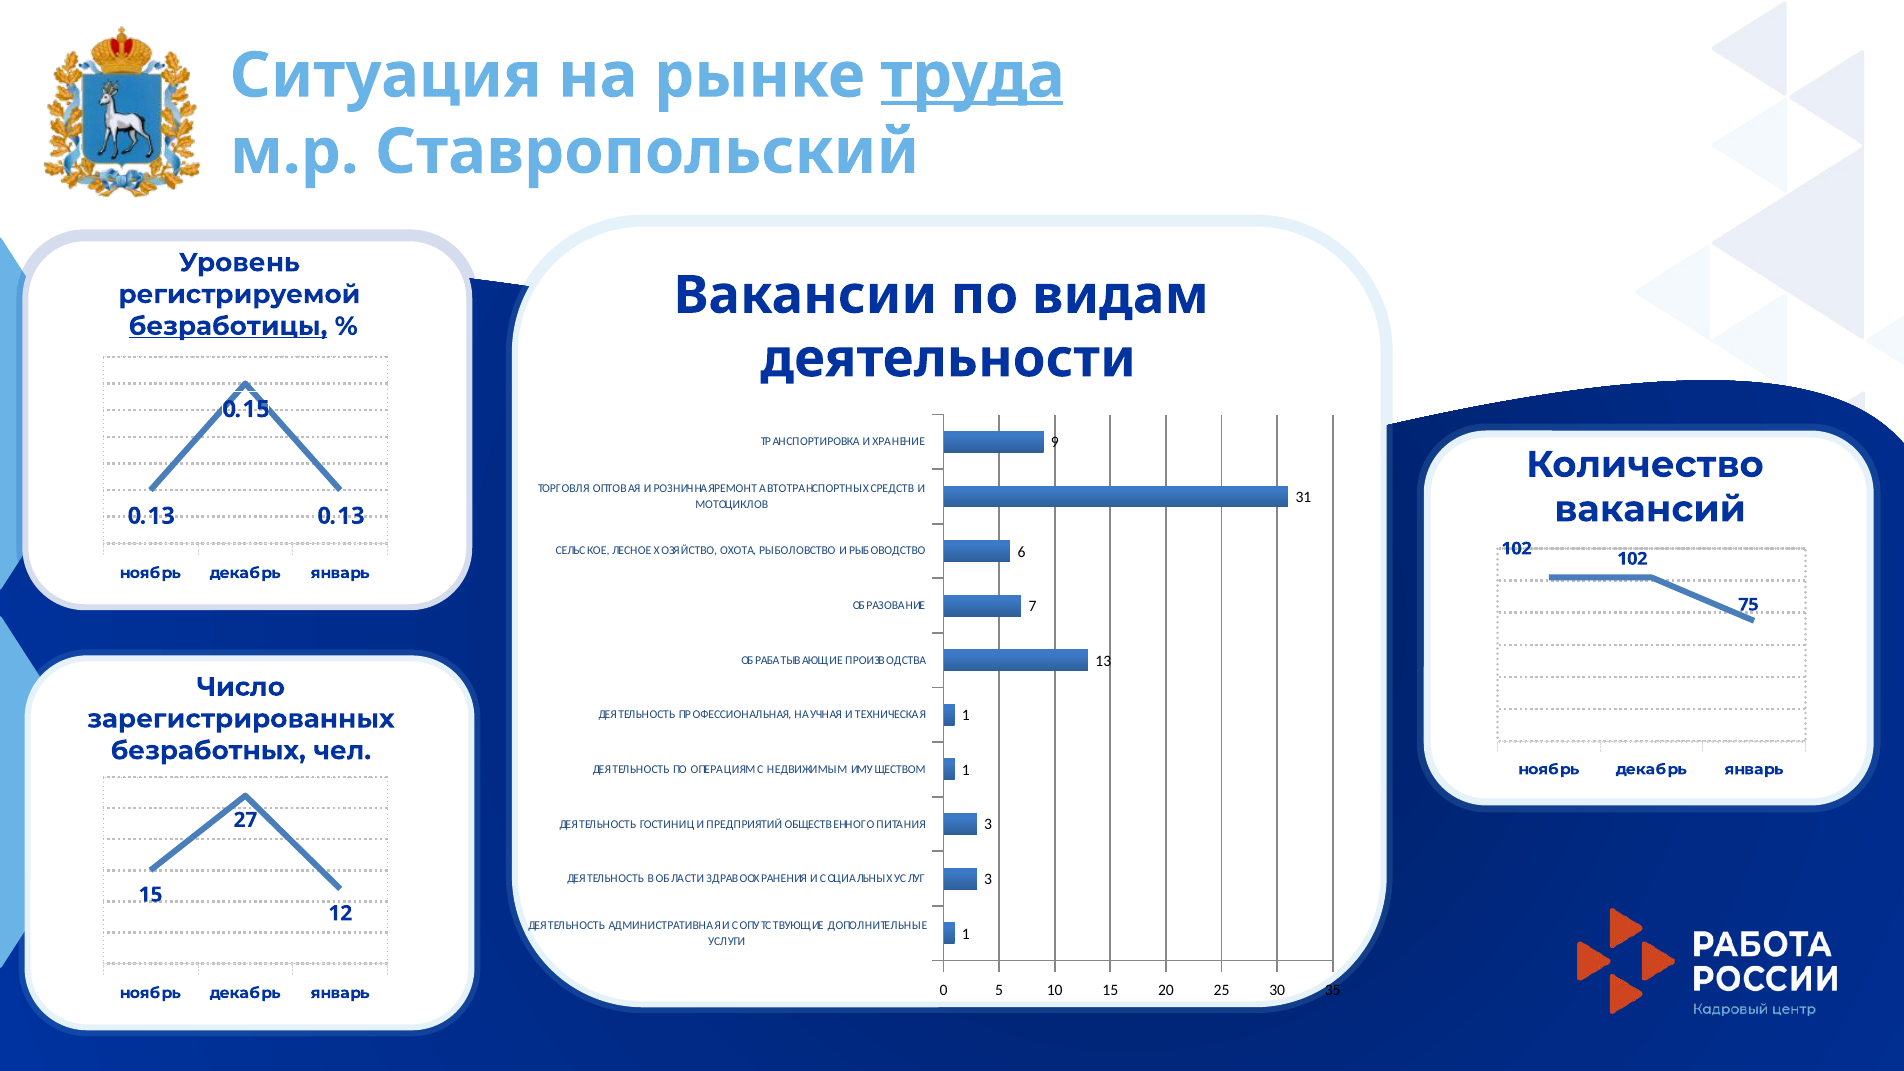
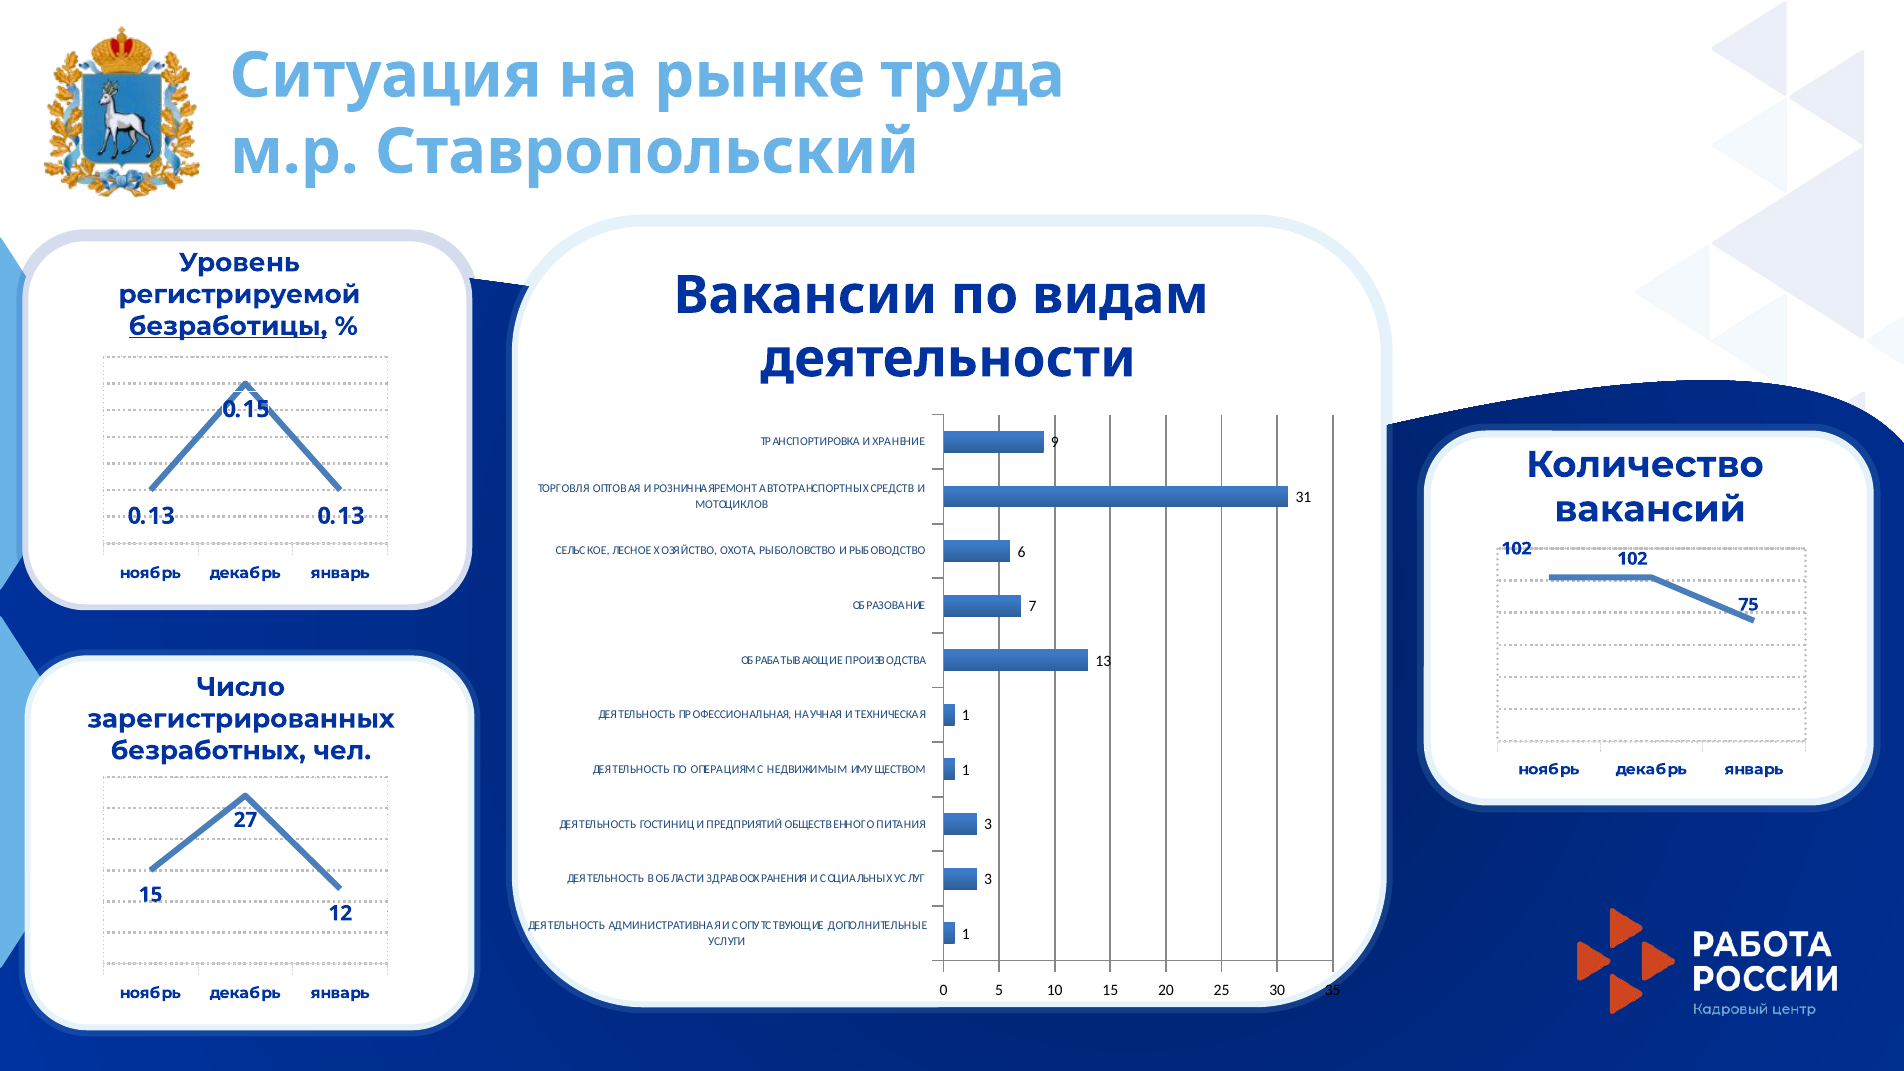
труда underline: present -> none
